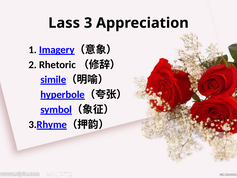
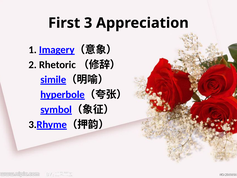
Lass: Lass -> First
